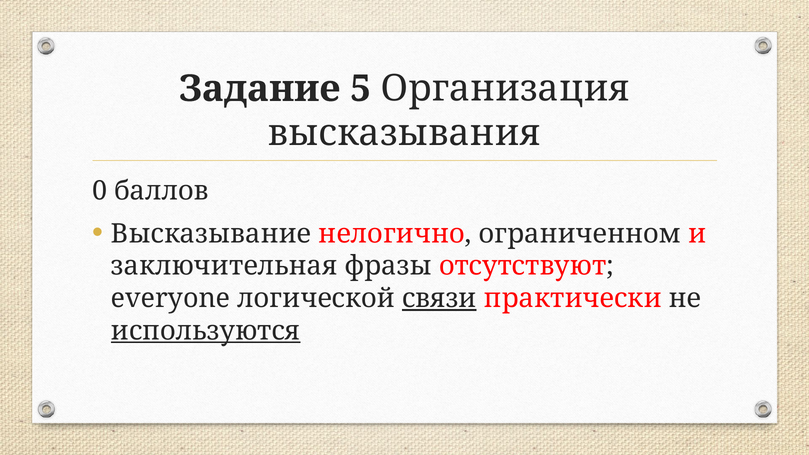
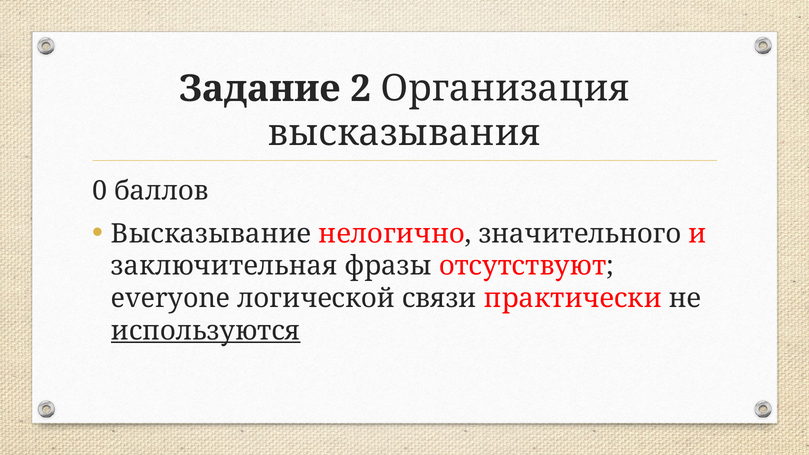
5: 5 -> 2
ограниченном: ограниченном -> значительного
связи underline: present -> none
